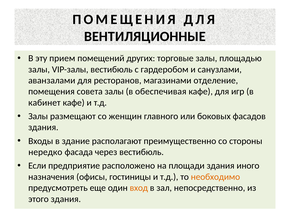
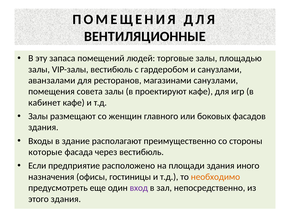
прием: прием -> запаса
других: других -> людей
магазинами отделение: отделение -> санузлами
обеспечивая: обеспечивая -> проектируют
нередко: нередко -> которые
вход colour: orange -> purple
